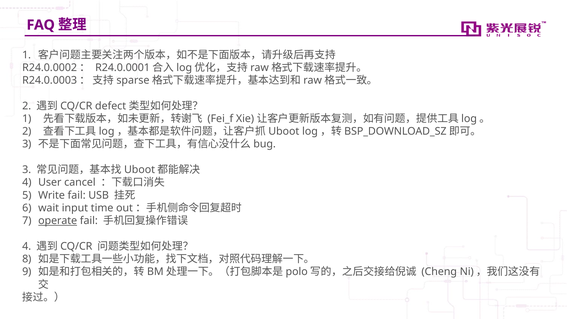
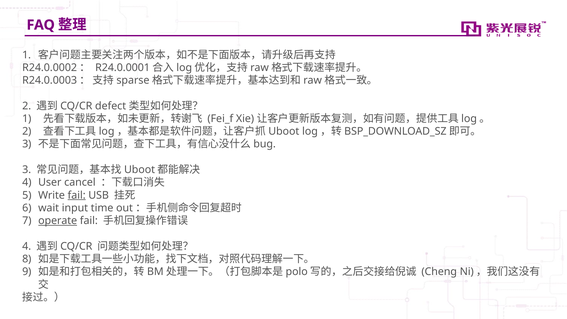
fail at (77, 195) underline: none -> present
